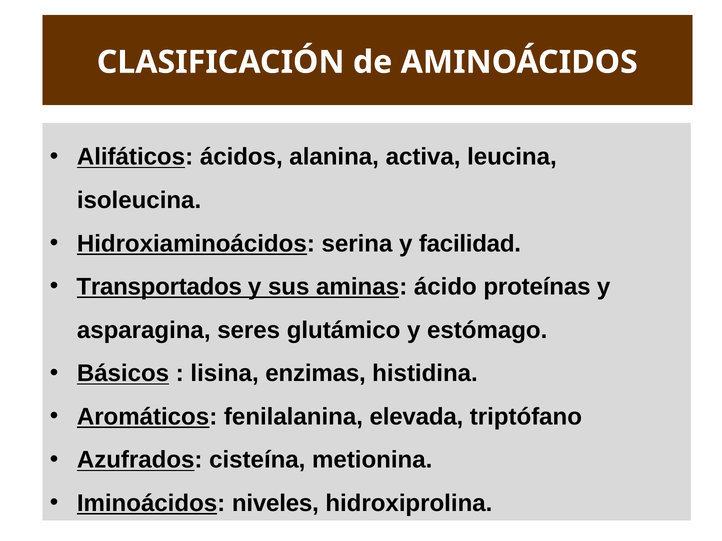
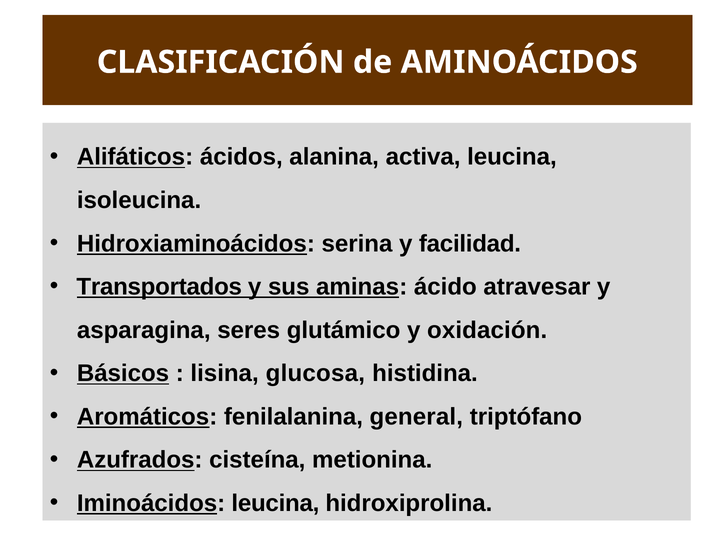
proteínas: proteínas -> atravesar
estómago: estómago -> oxidación
enzimas: enzimas -> glucosa
elevada: elevada -> general
Iminoácidos niveles: niveles -> leucina
